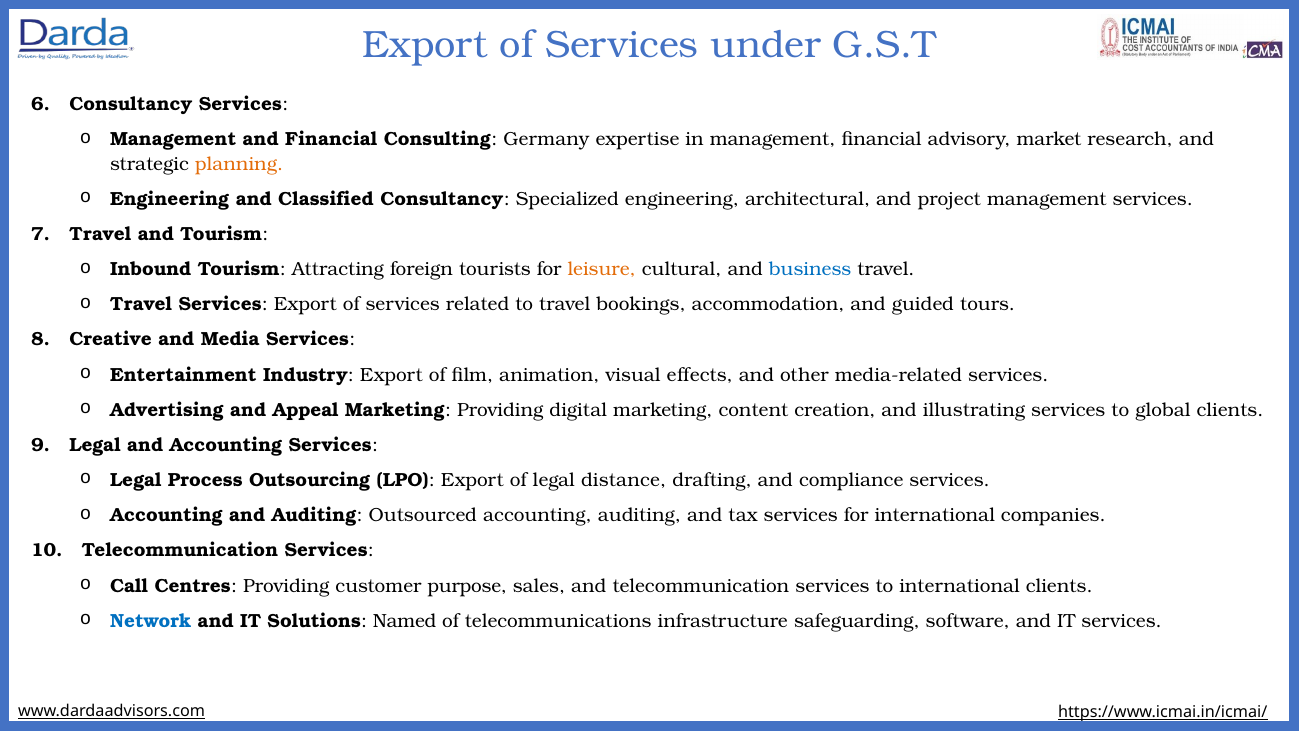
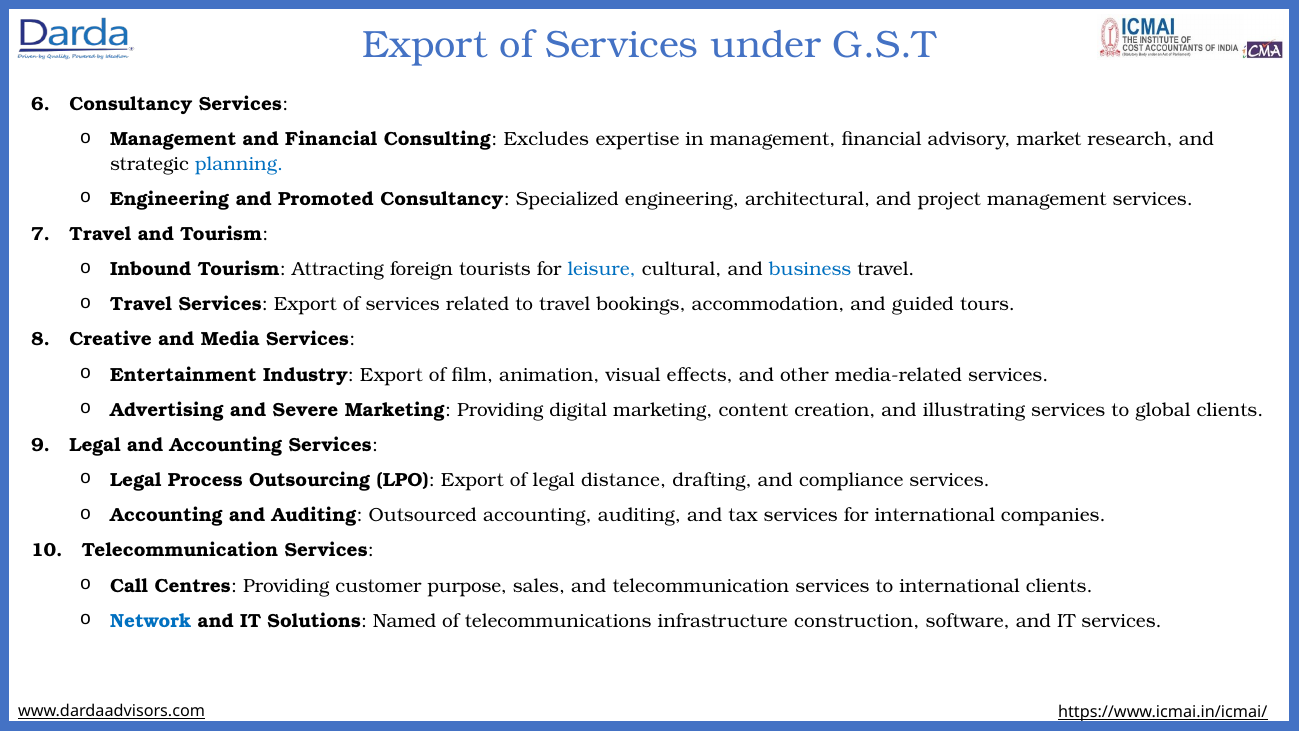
Germany: Germany -> Excludes
planning colour: orange -> blue
Classified: Classified -> Promoted
leisure colour: orange -> blue
Appeal: Appeal -> Severe
safeguarding: safeguarding -> construction
